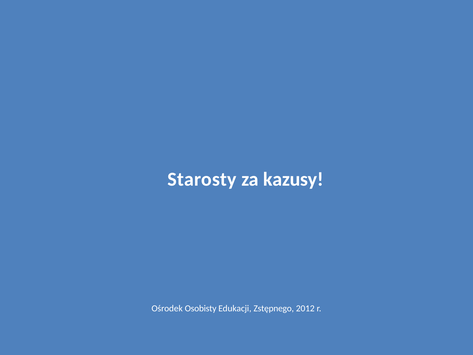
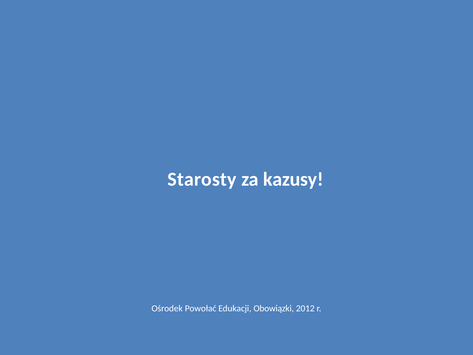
Osobisty: Osobisty -> Powołać
Zstępnego: Zstępnego -> Obowiązki
